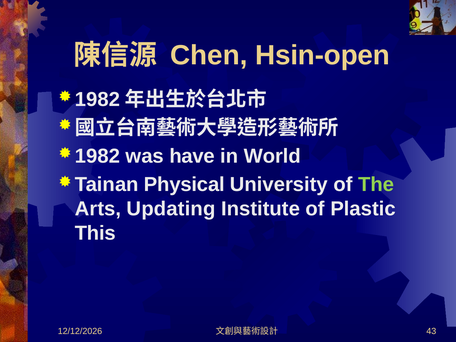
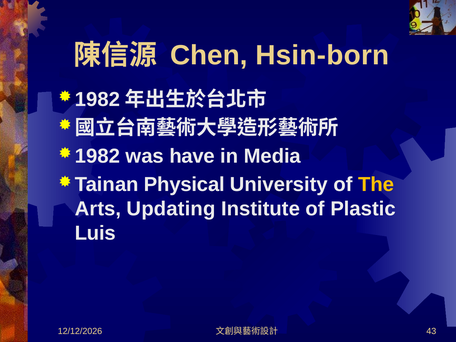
Hsin-open: Hsin-open -> Hsin-born
World: World -> Media
The colour: light green -> yellow
This: This -> Luis
